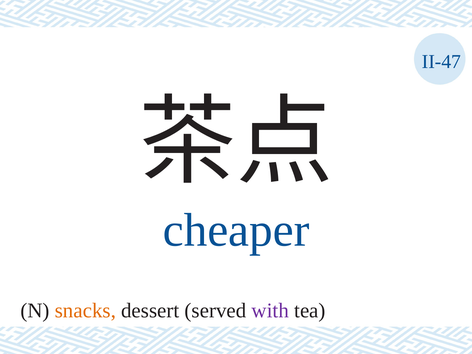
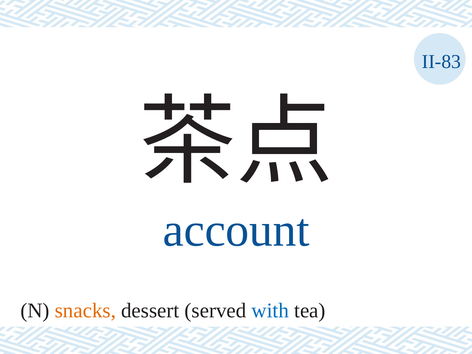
II-47: II-47 -> II-83
cheaper: cheaper -> account
with colour: purple -> blue
